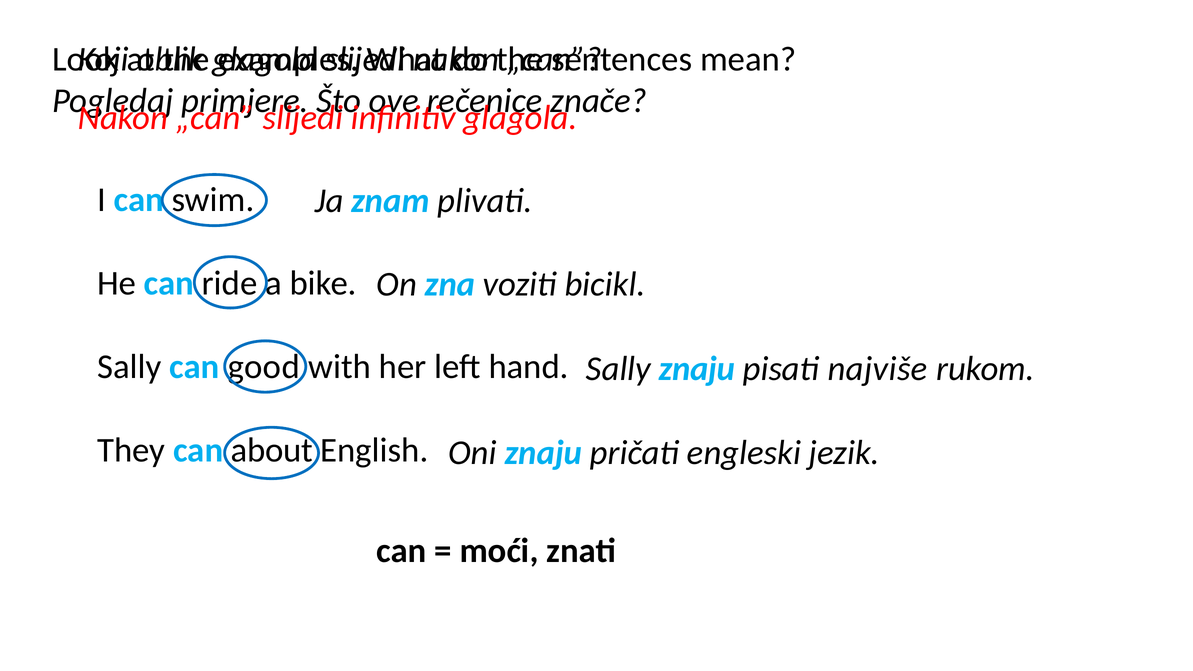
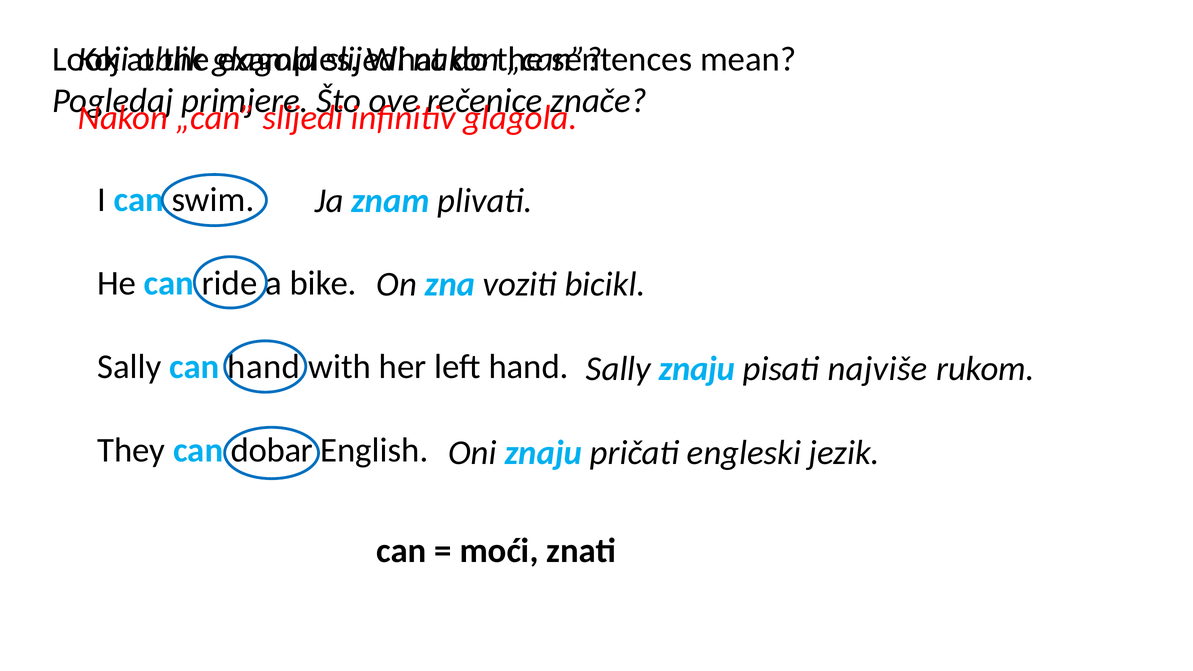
can good: good -> hand
about: about -> dobar
